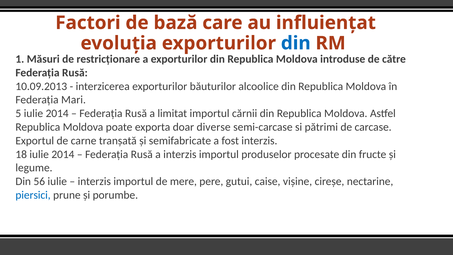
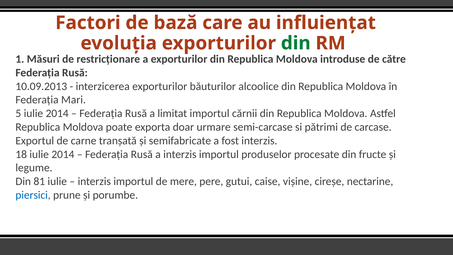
din at (296, 43) colour: blue -> green
diverse: diverse -> urmare
56: 56 -> 81
